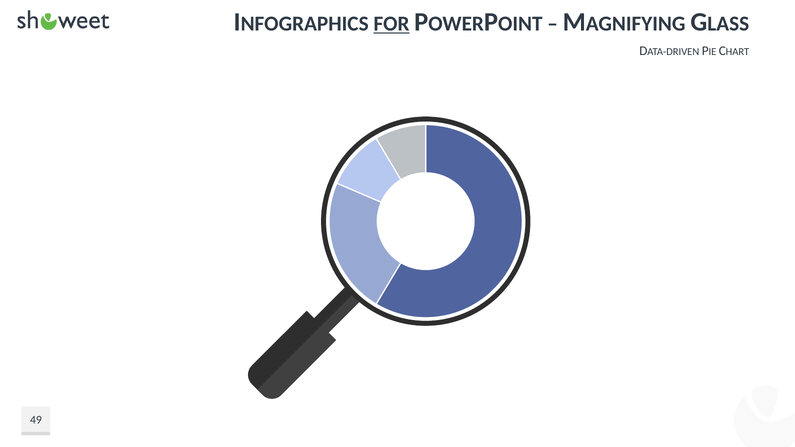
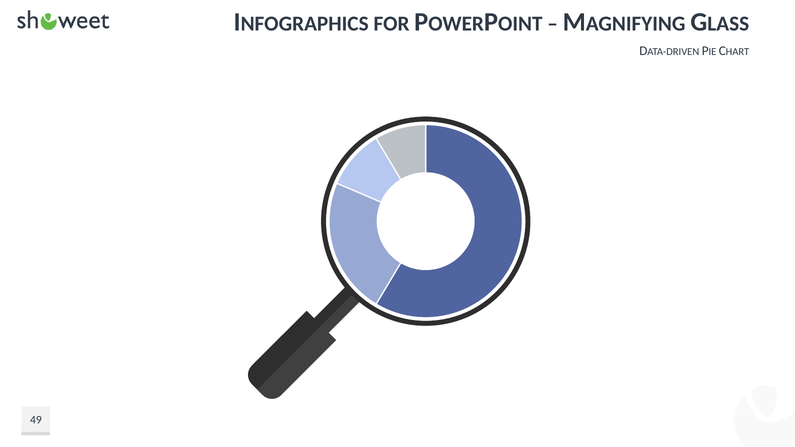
FOR underline: present -> none
